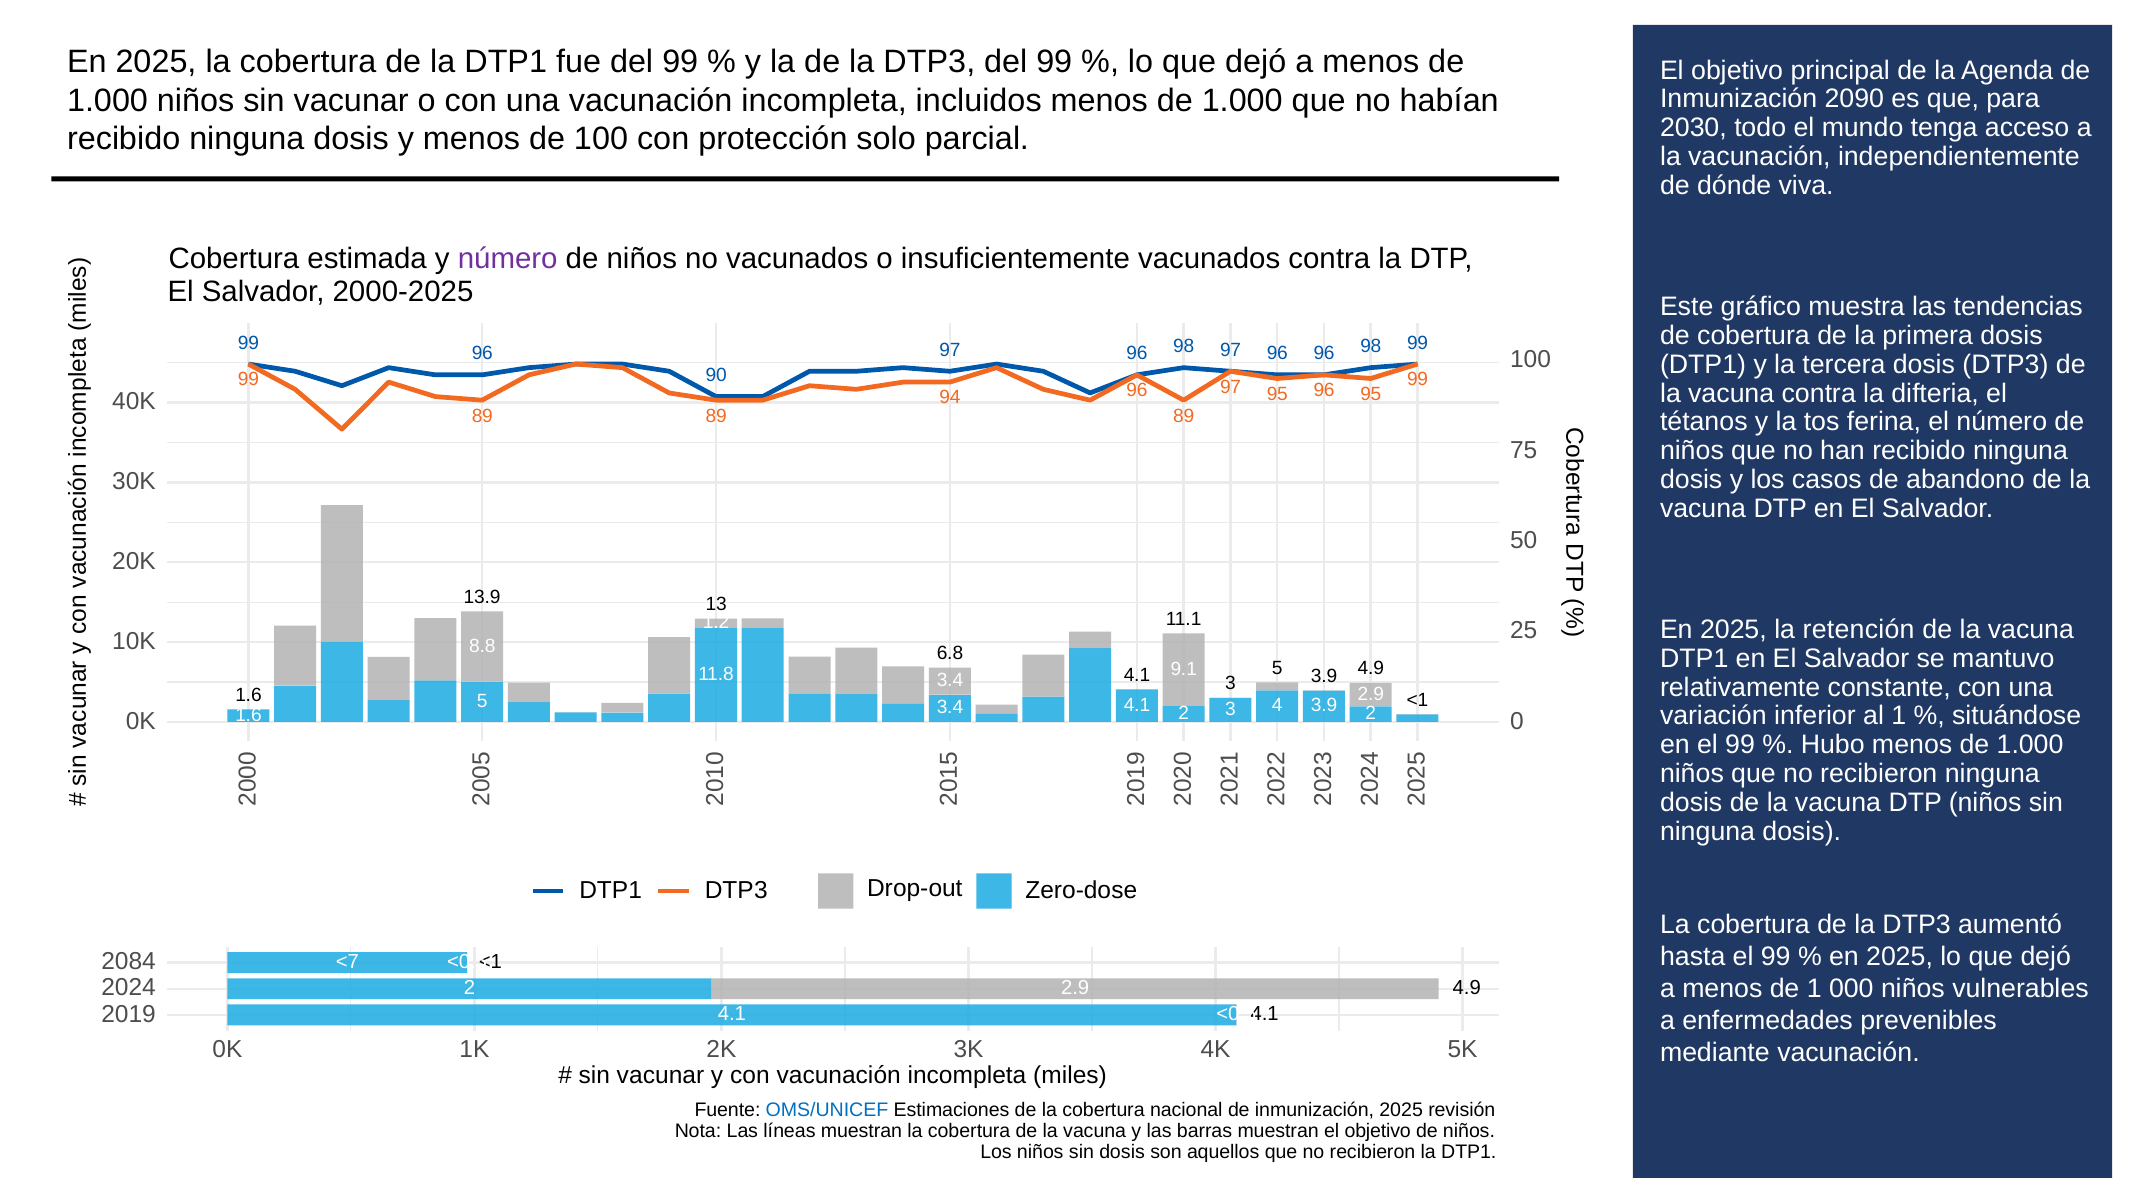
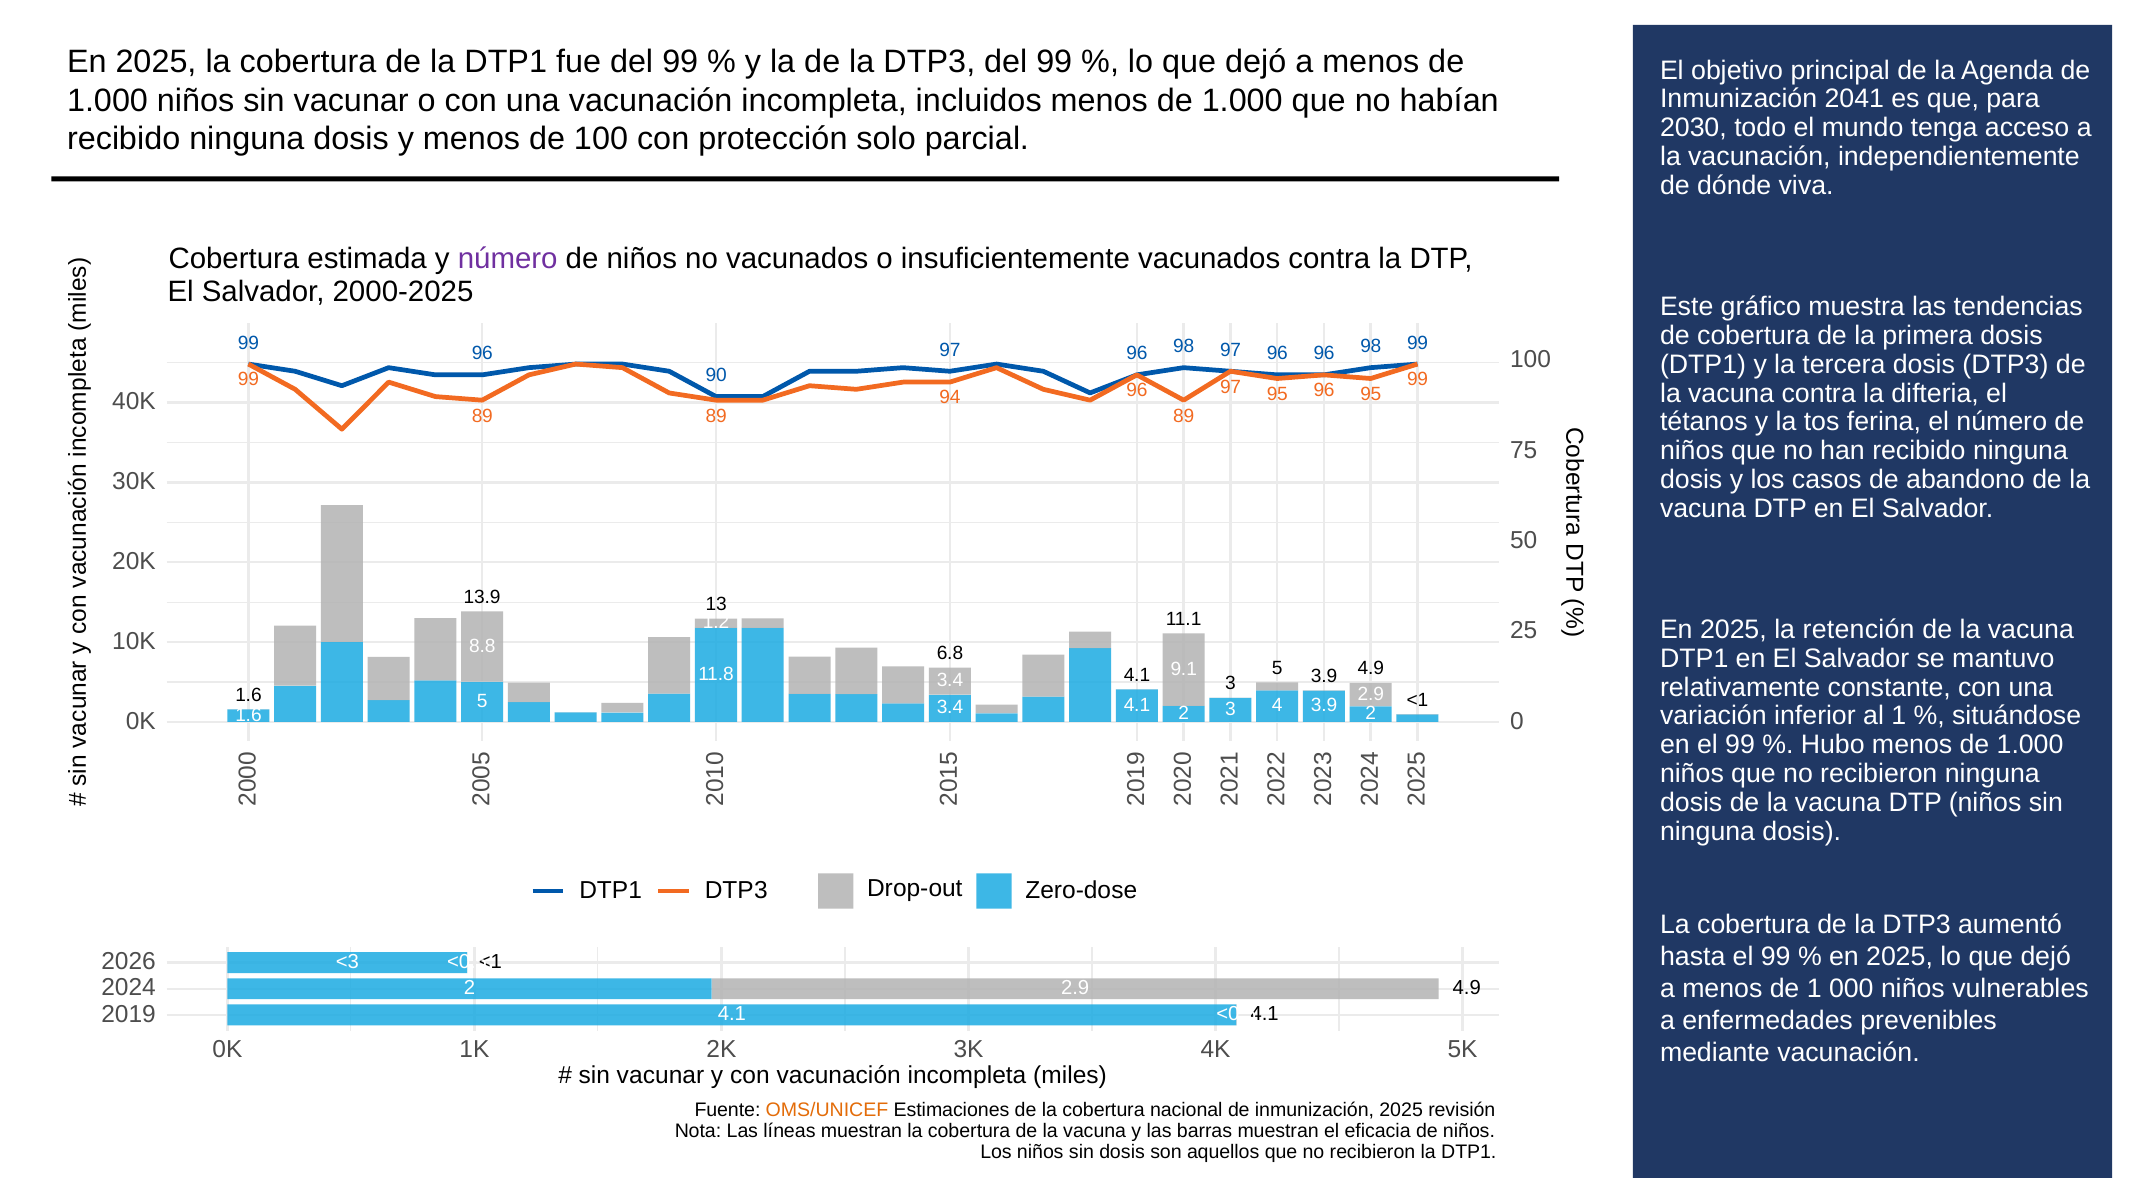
2090: 2090 -> 2041
2084: 2084 -> 2026
<7: <7 -> <3
OMS/UNICEF colour: blue -> orange
muestran el objetivo: objetivo -> eficacia
